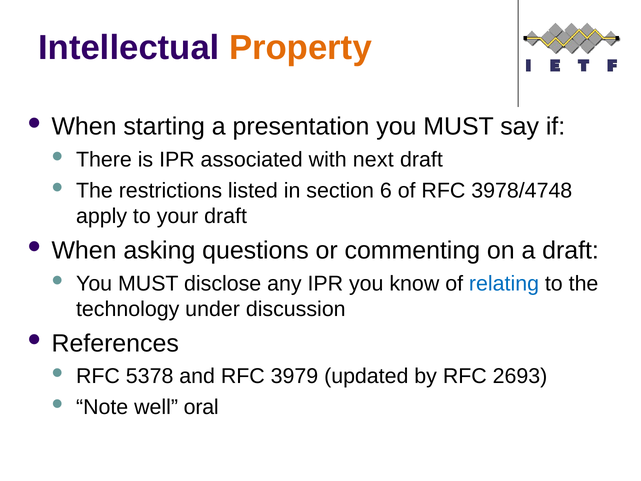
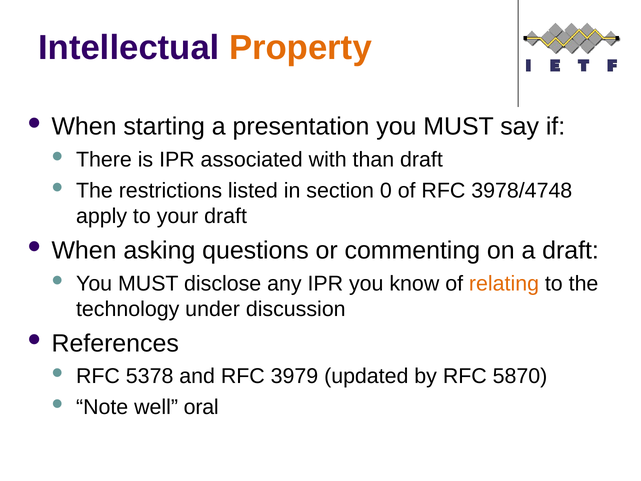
next: next -> than
6: 6 -> 0
relating colour: blue -> orange
2693: 2693 -> 5870
